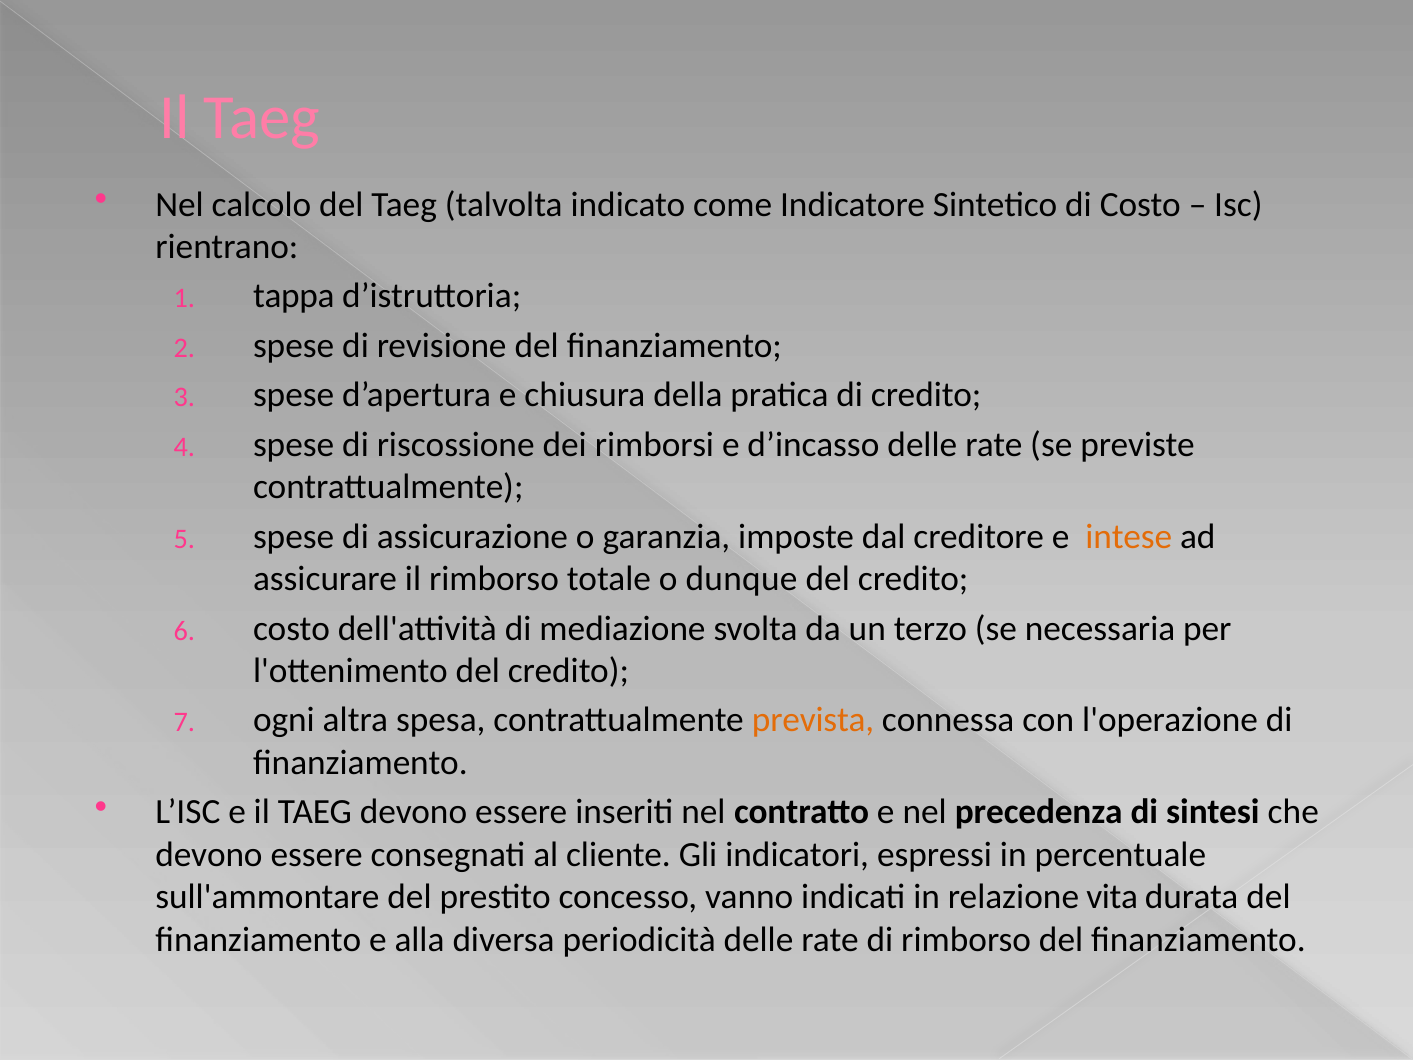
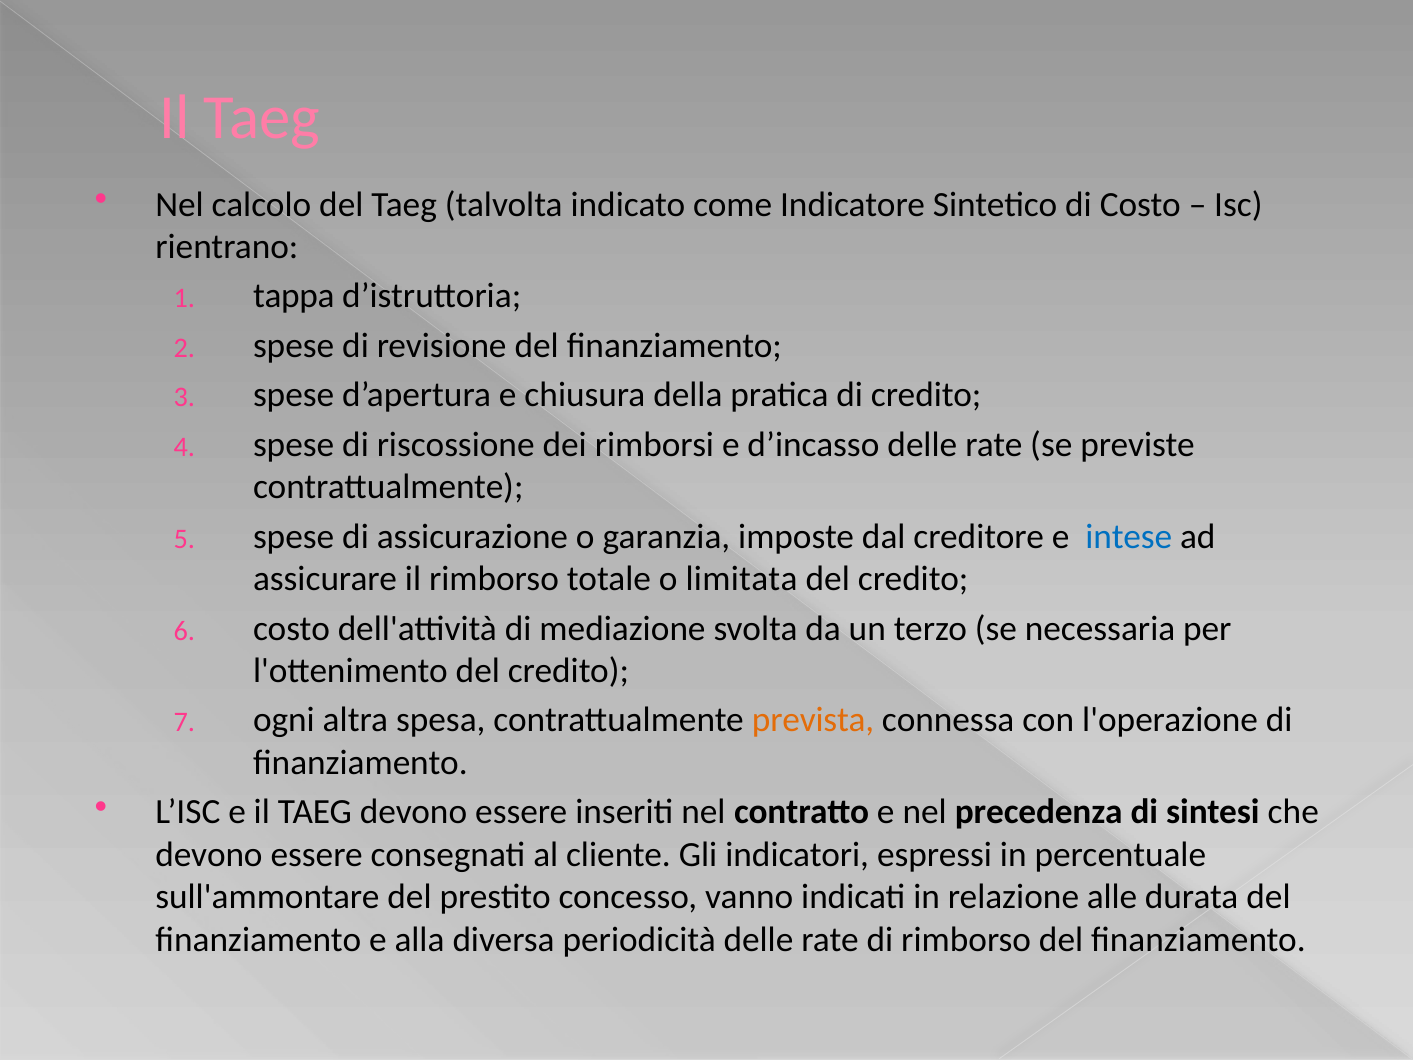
intese colour: orange -> blue
dunque: dunque -> limitata
vita: vita -> alle
